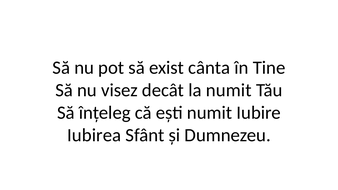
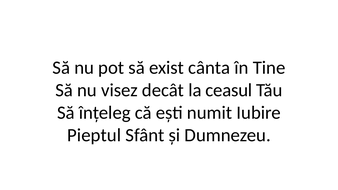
la numit: numit -> ceasul
Iubirea: Iubirea -> Pieptul
